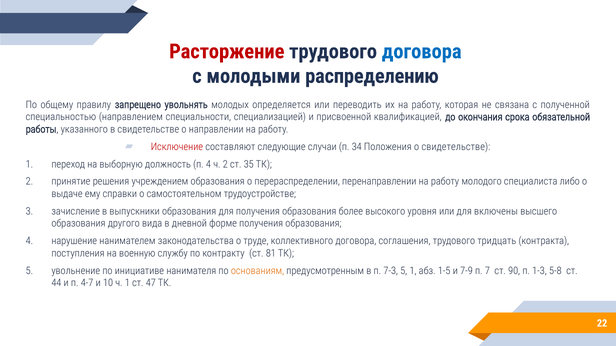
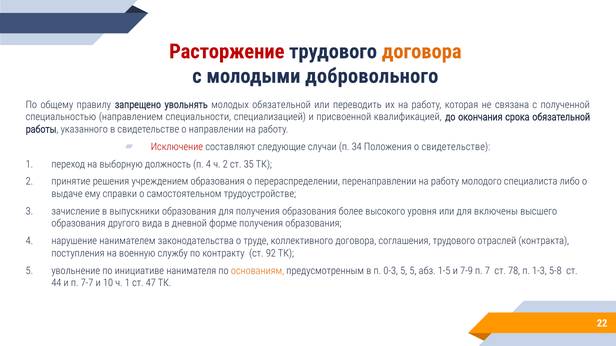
договора at (422, 52) colour: blue -> orange
распределению: распределению -> добровольного
молодых определяется: определяется -> обязательной
тридцать: тридцать -> отраслей
81: 81 -> 92
7-3: 7-3 -> 0-3
5 1: 1 -> 5
90: 90 -> 78
4-7: 4-7 -> 7-7
